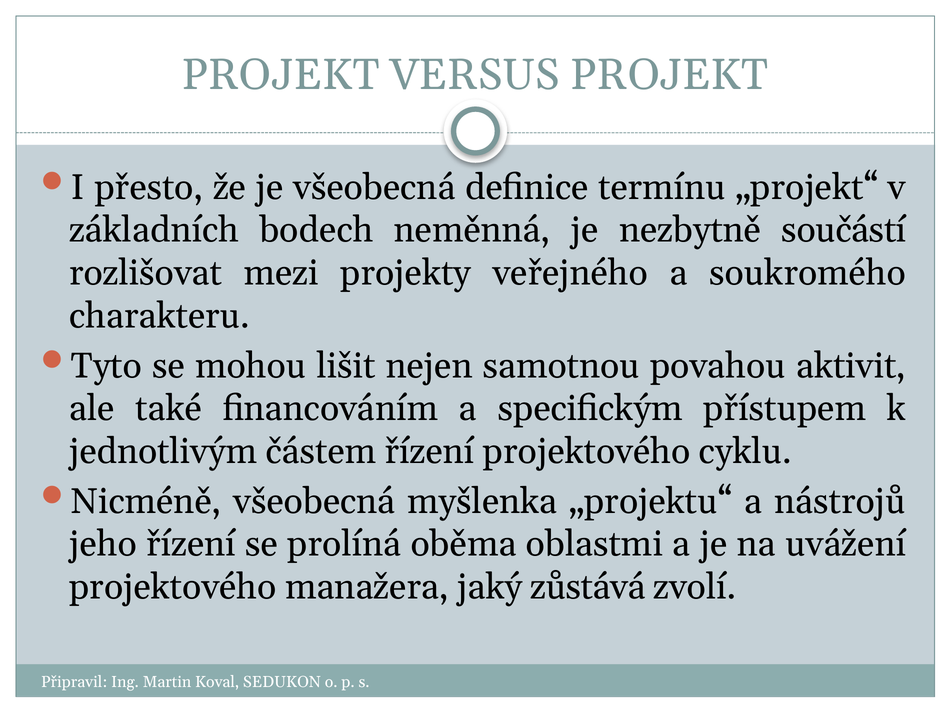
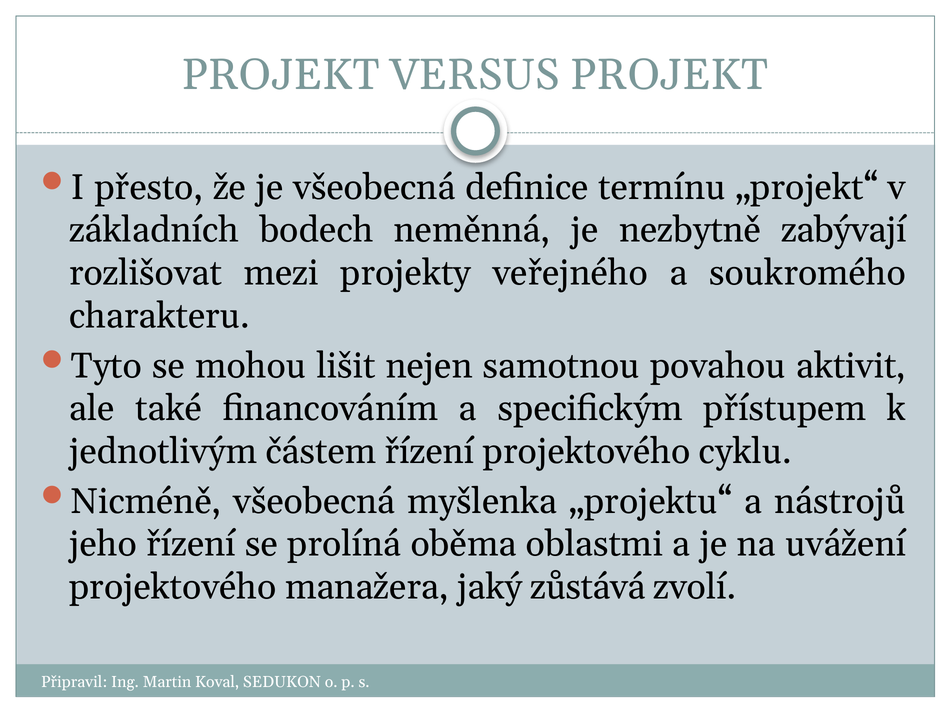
součástí: součástí -> zabývají
